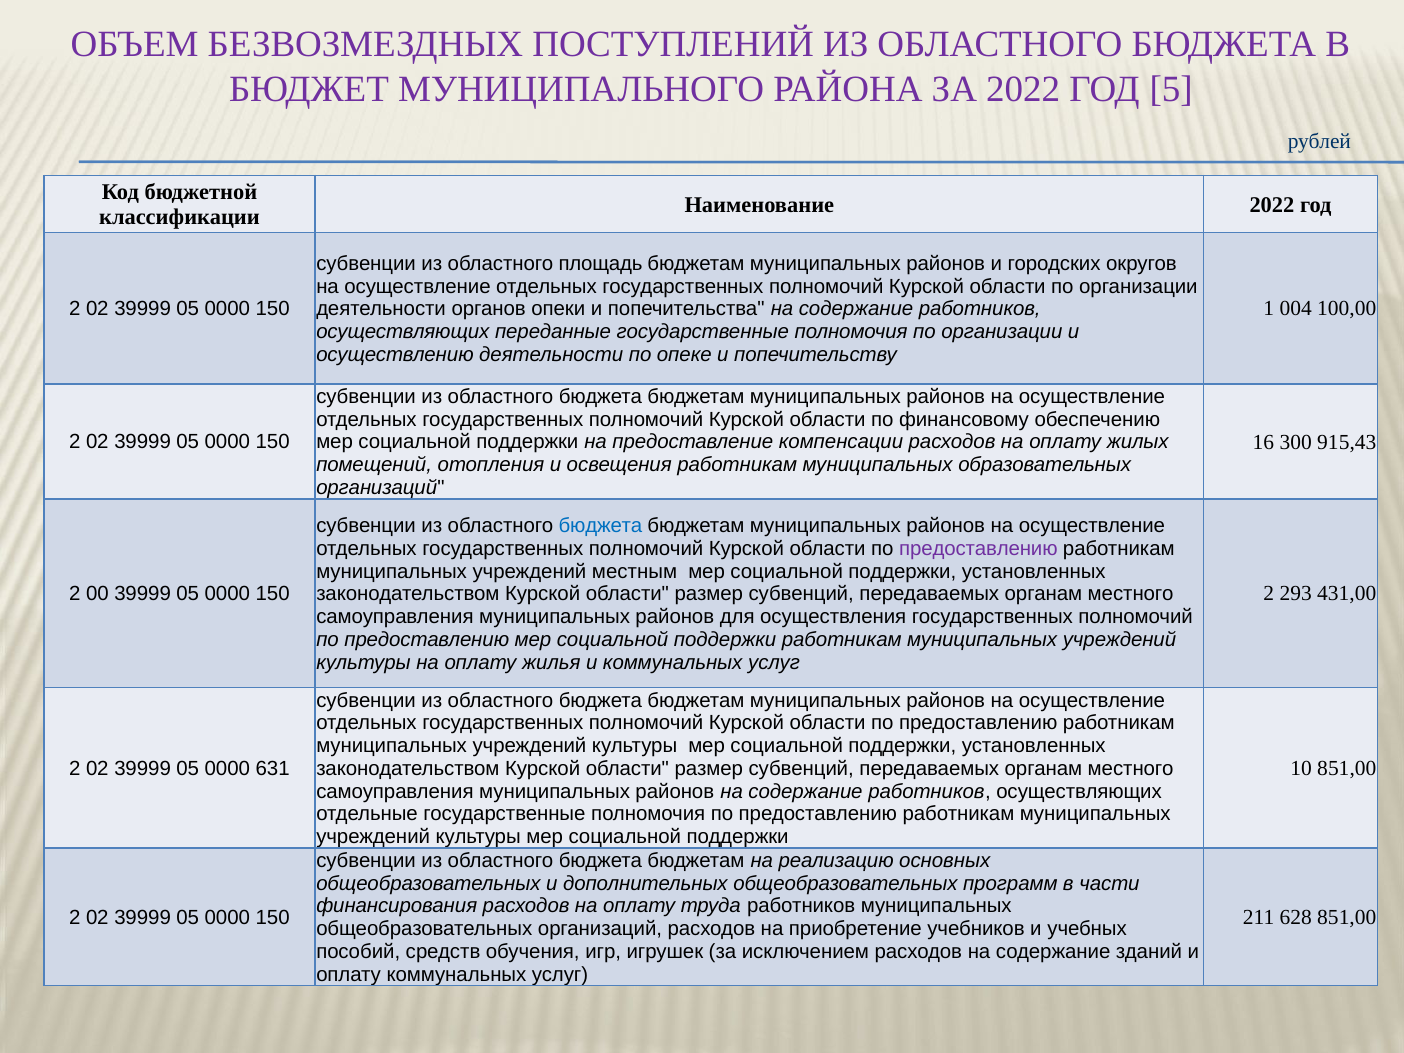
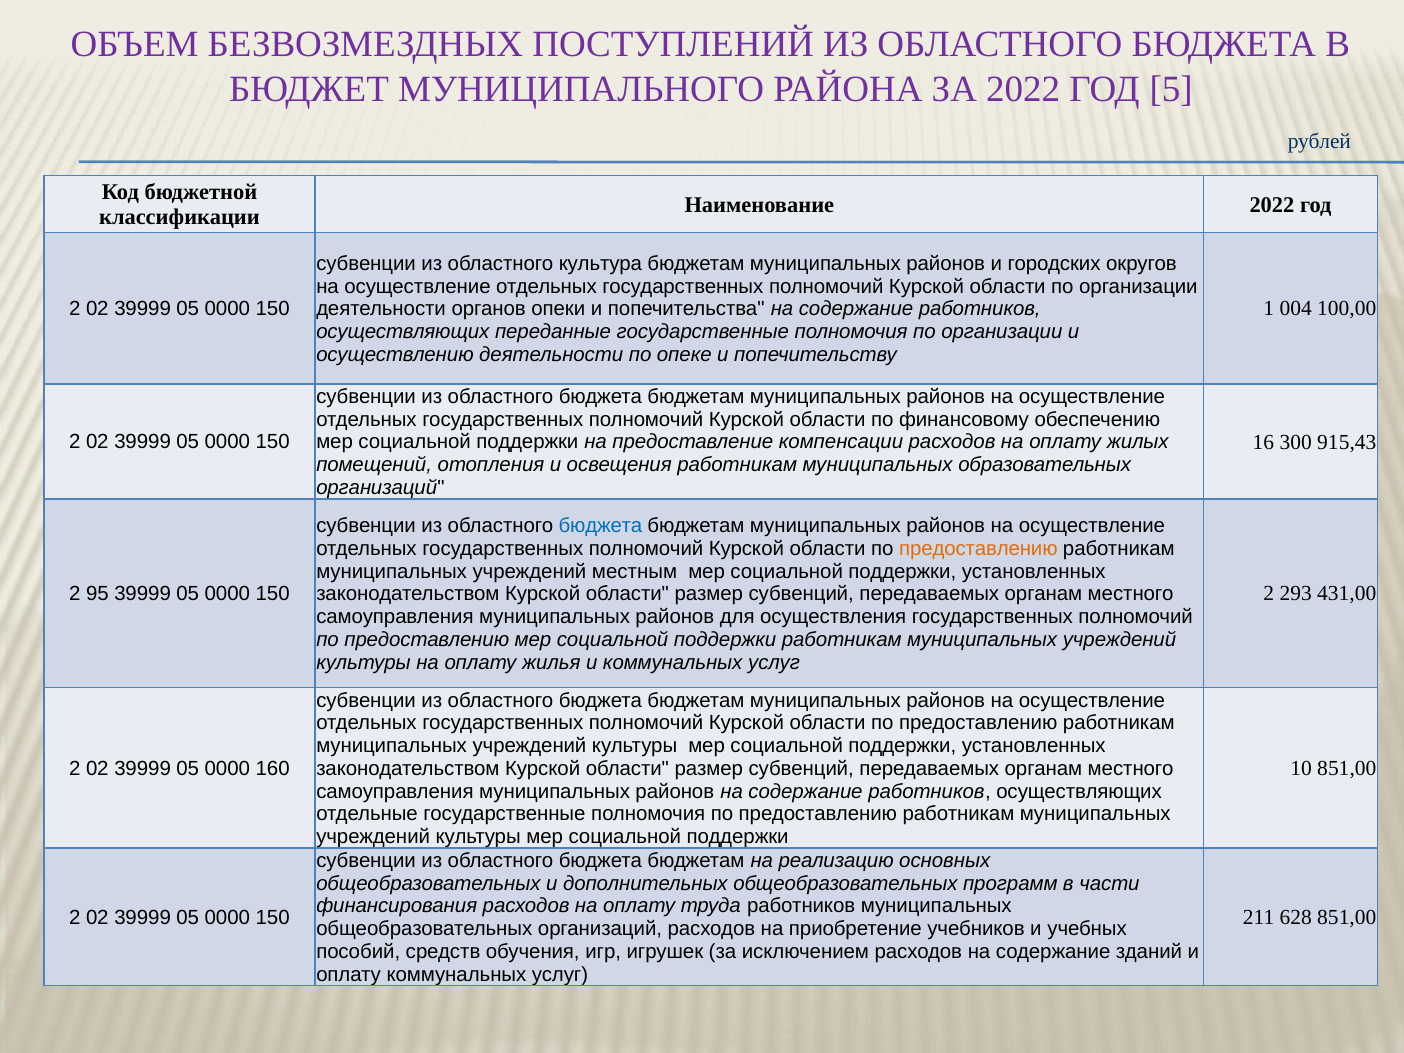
площадь: площадь -> культура
предоставлению at (978, 549) colour: purple -> orange
00: 00 -> 95
631: 631 -> 160
